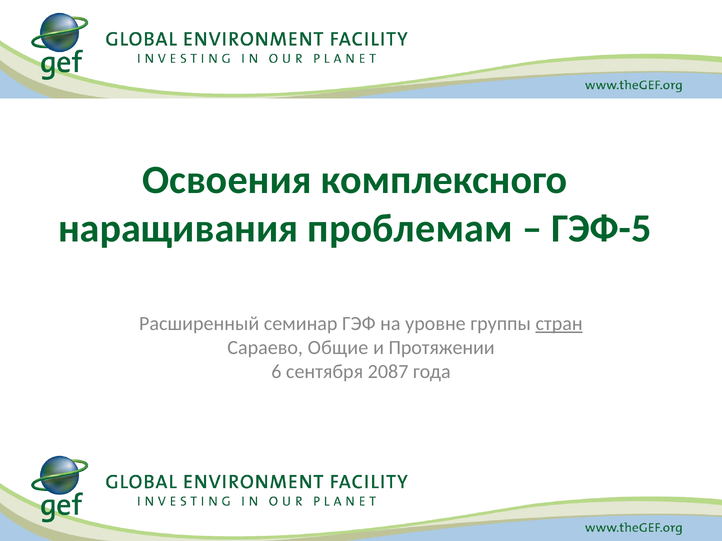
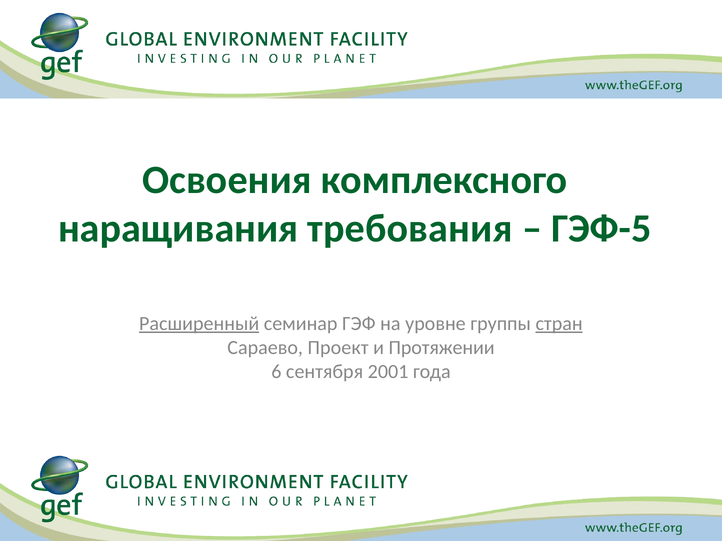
проблемам: проблемам -> требования
Расширенный underline: none -> present
Общие: Общие -> Проект
2087: 2087 -> 2001
